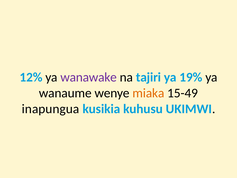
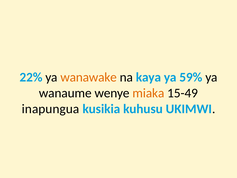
12%: 12% -> 22%
wanawake colour: purple -> orange
tajiri: tajiri -> kaya
19%: 19% -> 59%
